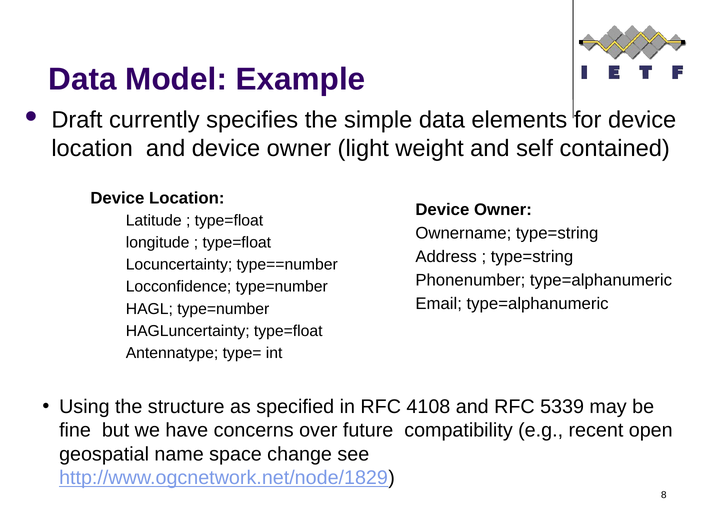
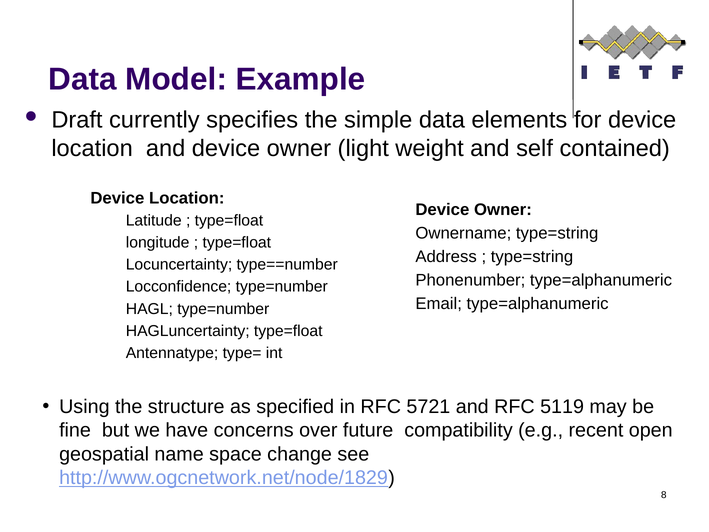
4108: 4108 -> 5721
5339: 5339 -> 5119
